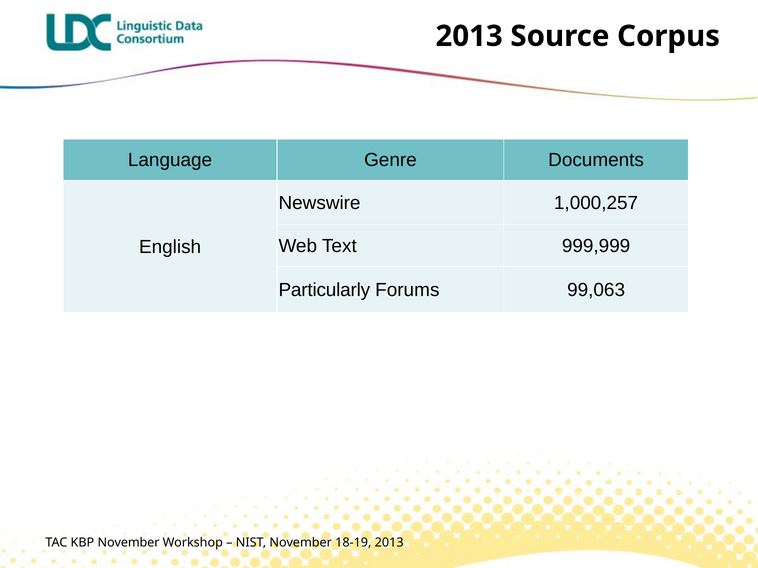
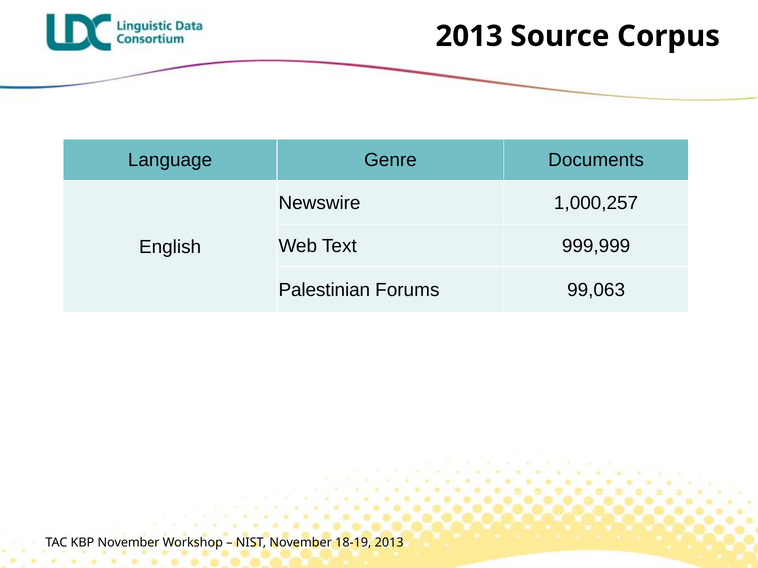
Particularly: Particularly -> Palestinian
